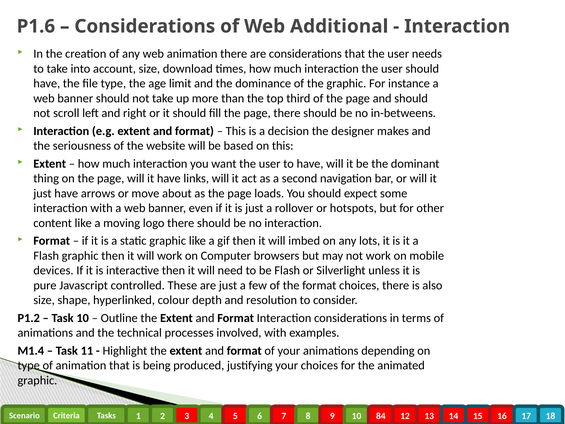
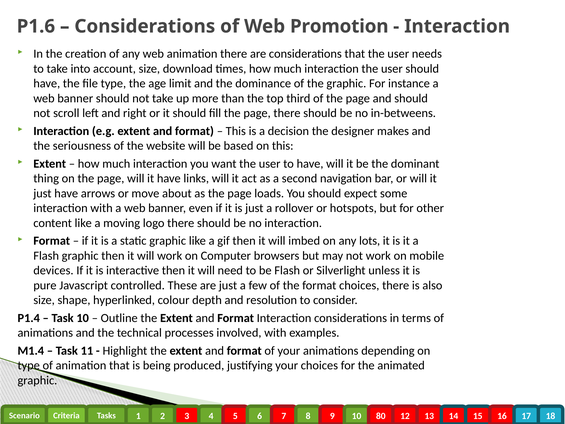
Additional: Additional -> Promotion
P1.2: P1.2 -> P1.4
84: 84 -> 80
